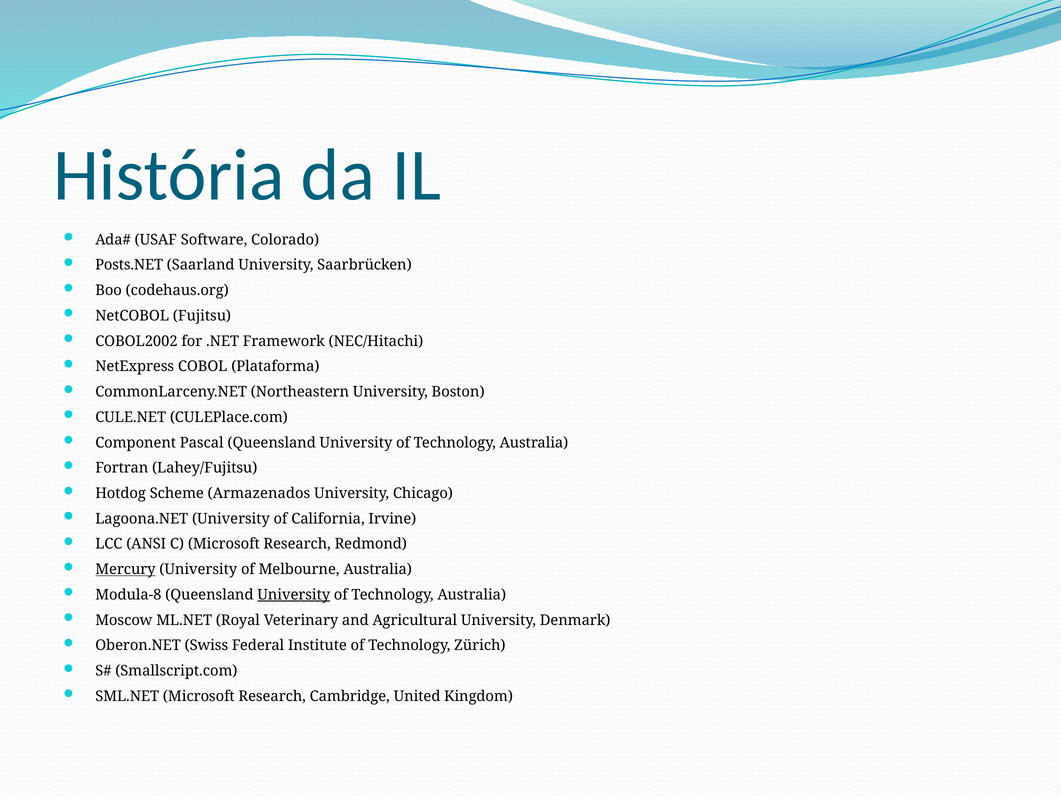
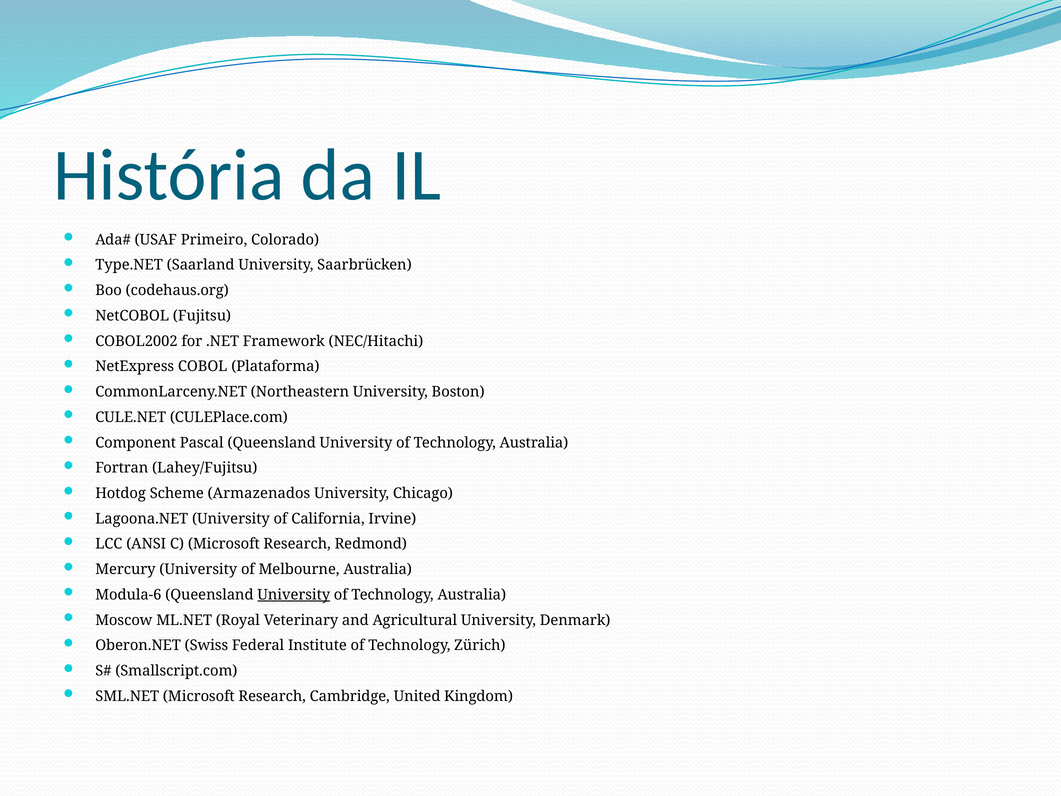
Software: Software -> Primeiro
Posts.NET: Posts.NET -> Type.NET
Mercury underline: present -> none
Modula-8: Modula-8 -> Modula-6
